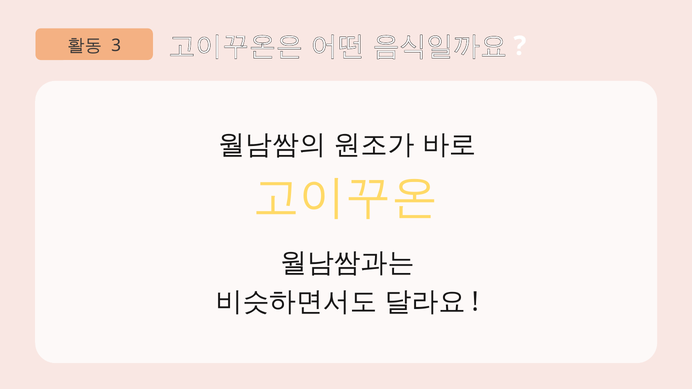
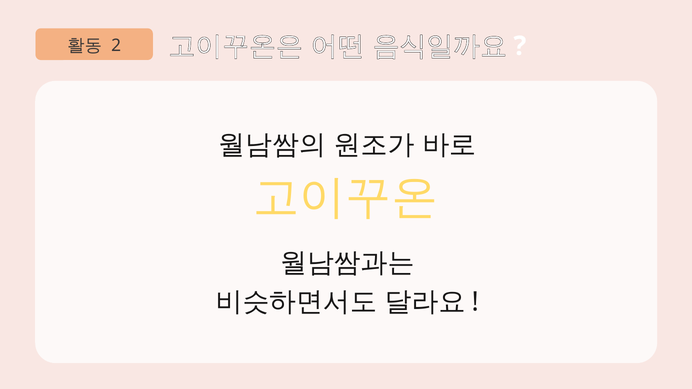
3: 3 -> 2
